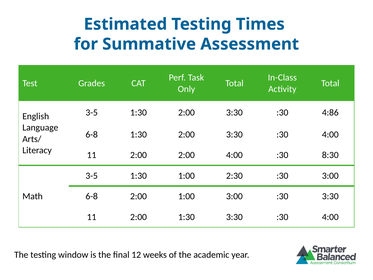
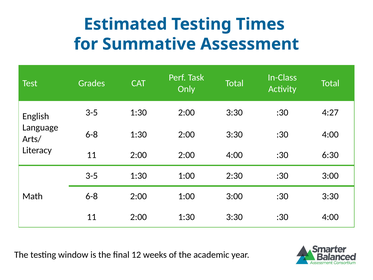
4:86: 4:86 -> 4:27
8:30: 8:30 -> 6:30
